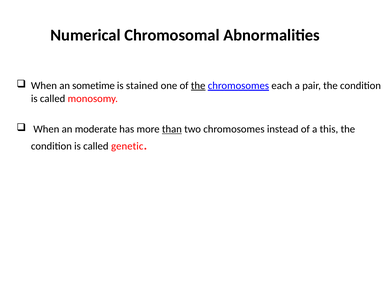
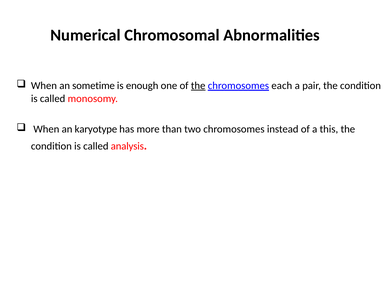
stained: stained -> enough
moderate: moderate -> karyotype
than underline: present -> none
genetic: genetic -> analysis
